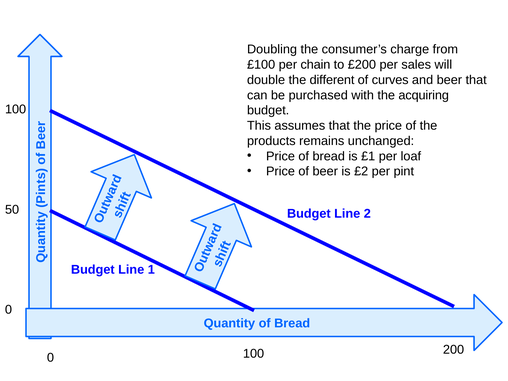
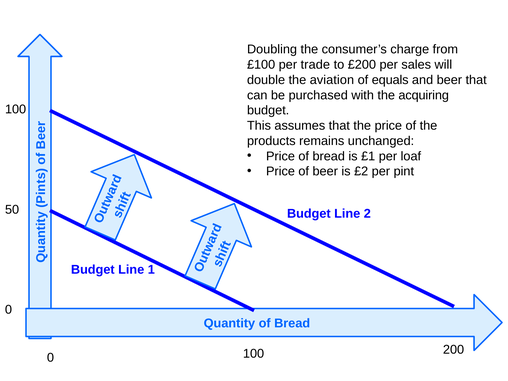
chain: chain -> trade
different: different -> aviation
curves: curves -> equals
